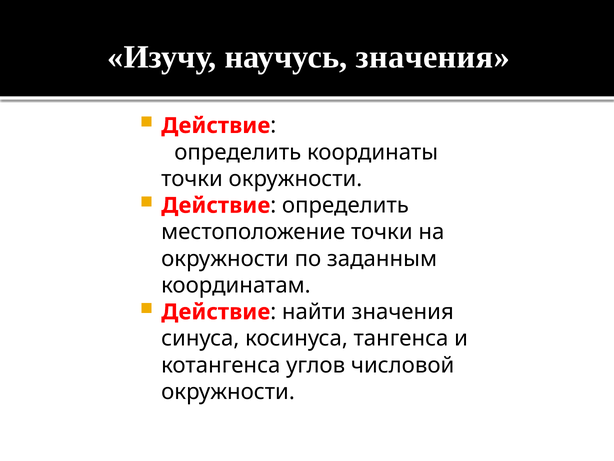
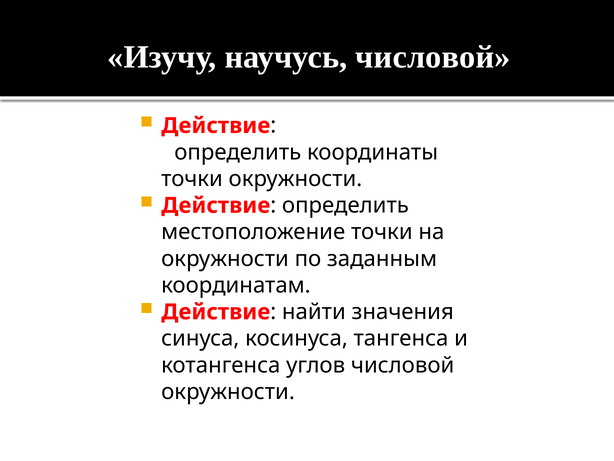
научусь значения: значения -> числовой
